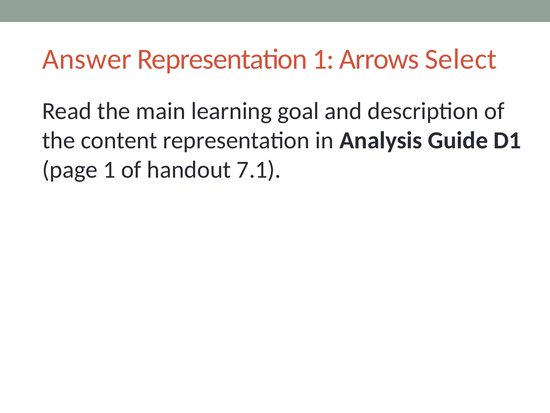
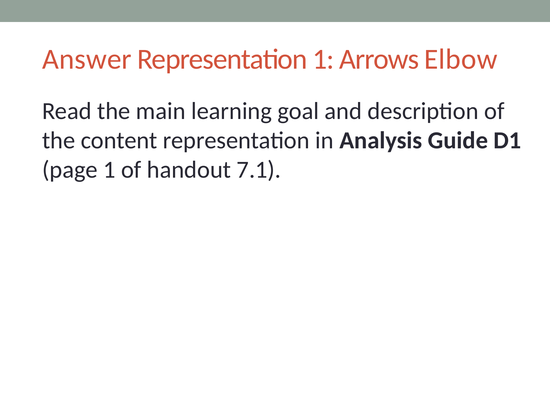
Select: Select -> Elbow
